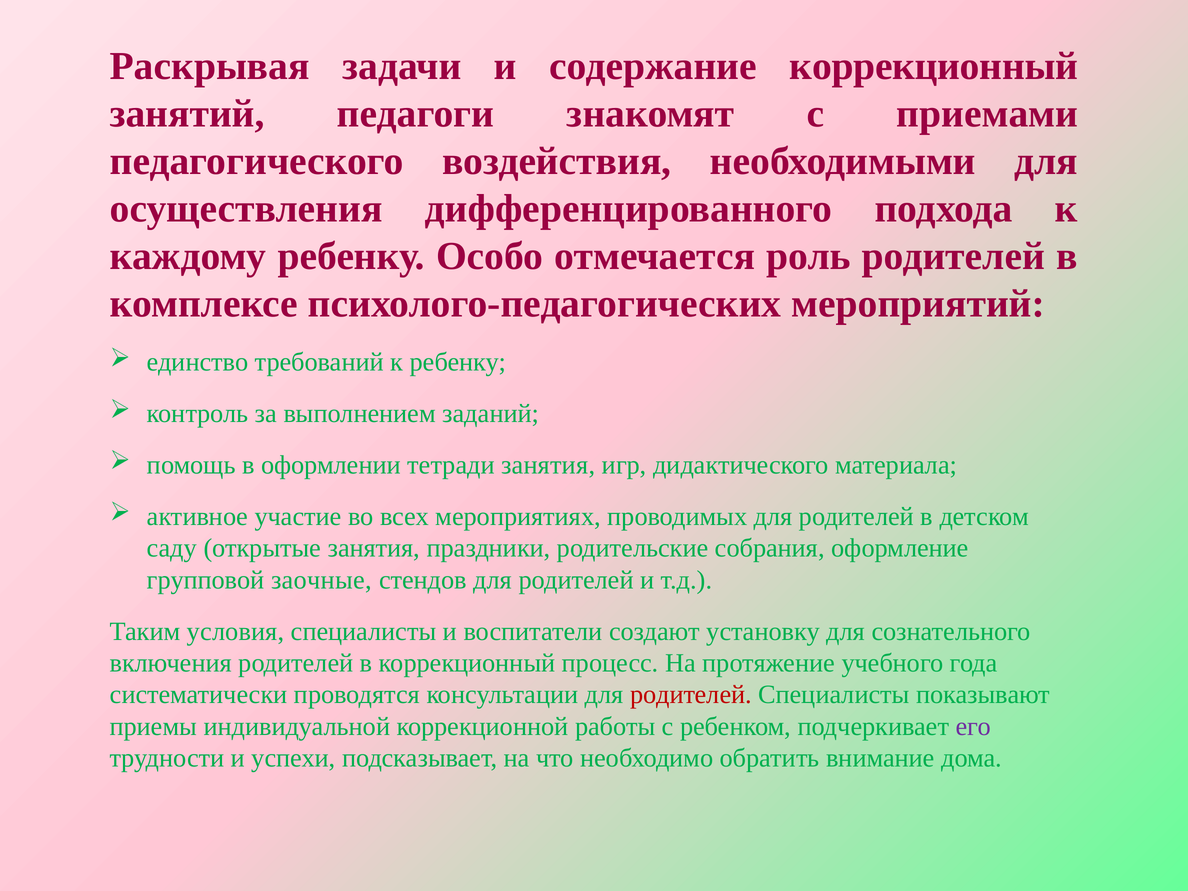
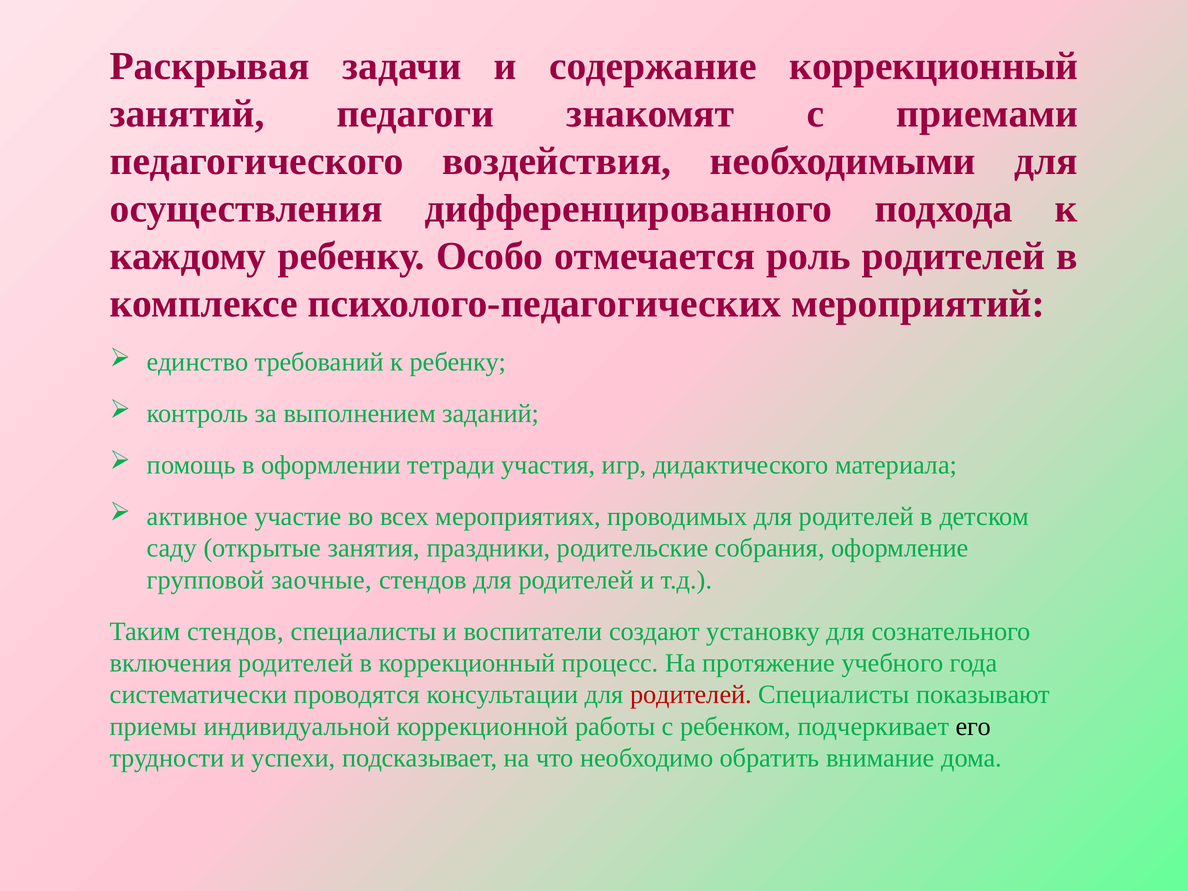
тетради занятия: занятия -> участия
Таким условия: условия -> стендов
его colour: purple -> black
